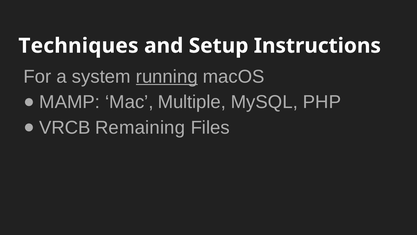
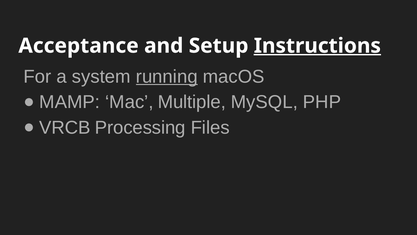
Techniques: Techniques -> Acceptance
Instructions underline: none -> present
Remaining: Remaining -> Processing
